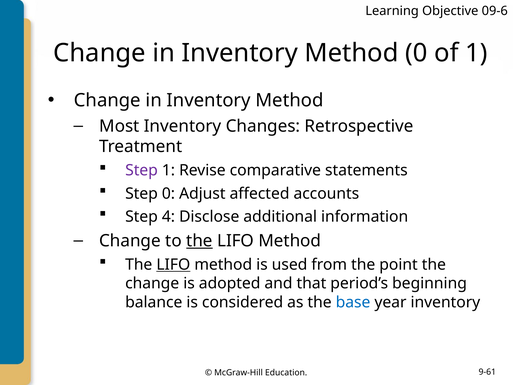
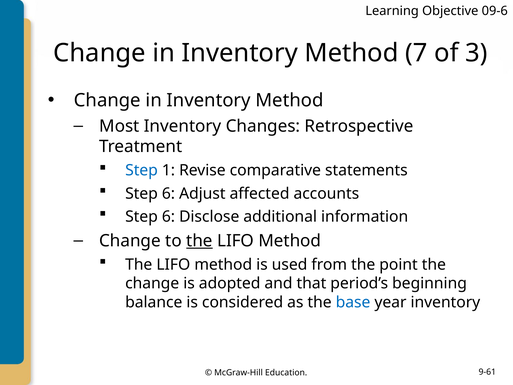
Method 0: 0 -> 7
of 1: 1 -> 3
Step at (142, 170) colour: purple -> blue
0 at (168, 193): 0 -> 6
4 at (168, 217): 4 -> 6
LIFO at (173, 264) underline: present -> none
